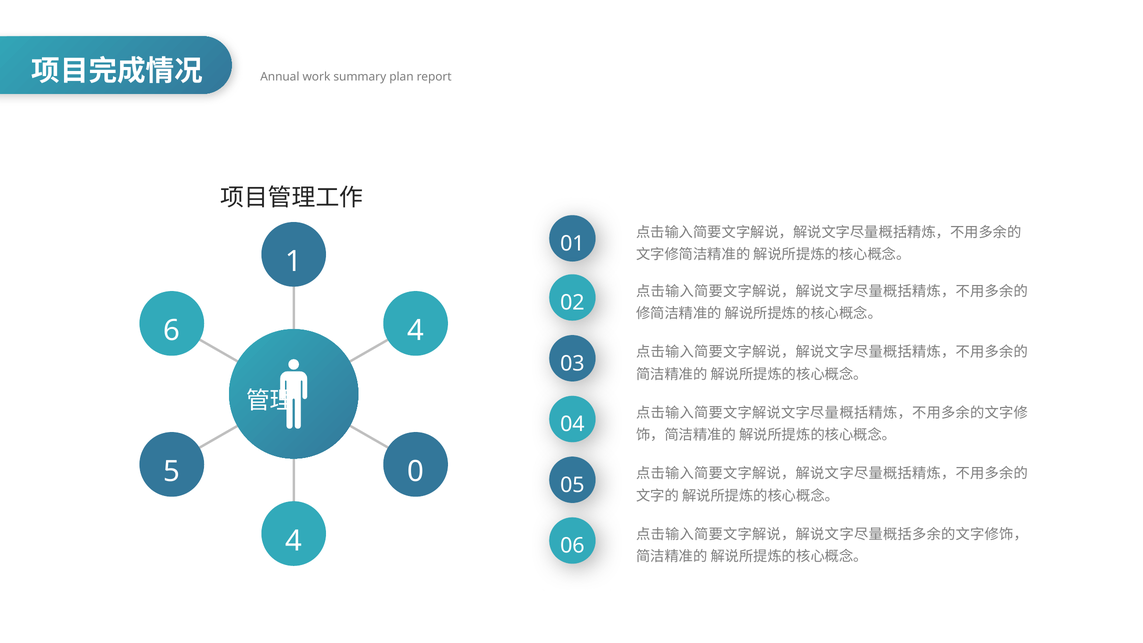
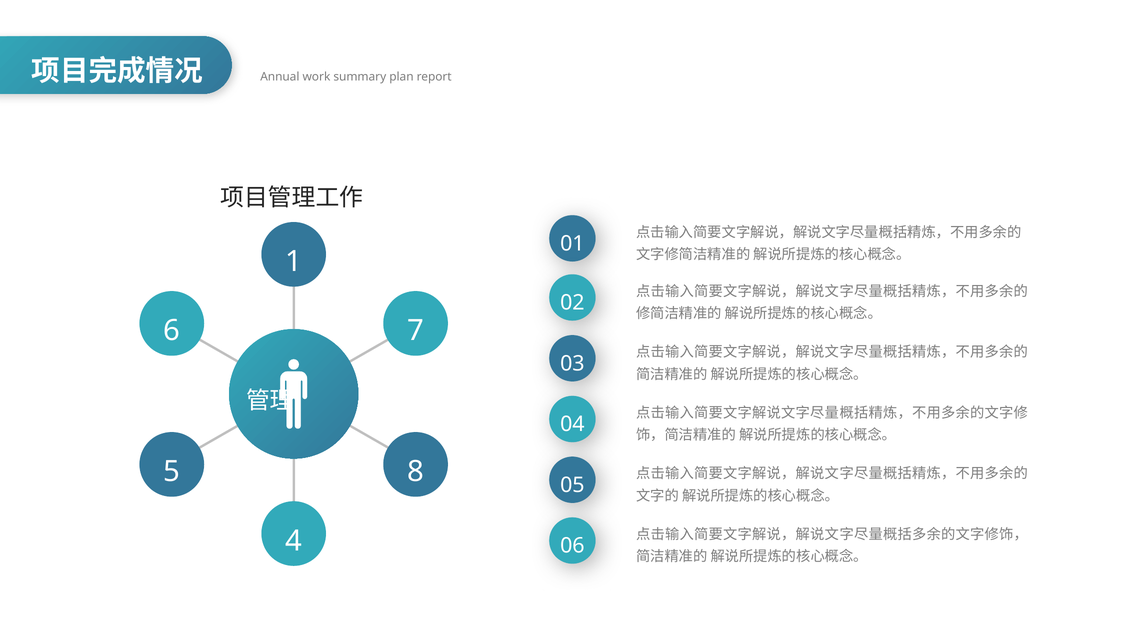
6 4: 4 -> 7
0: 0 -> 8
